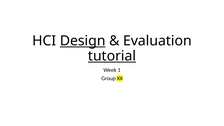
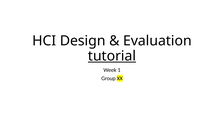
Design underline: present -> none
